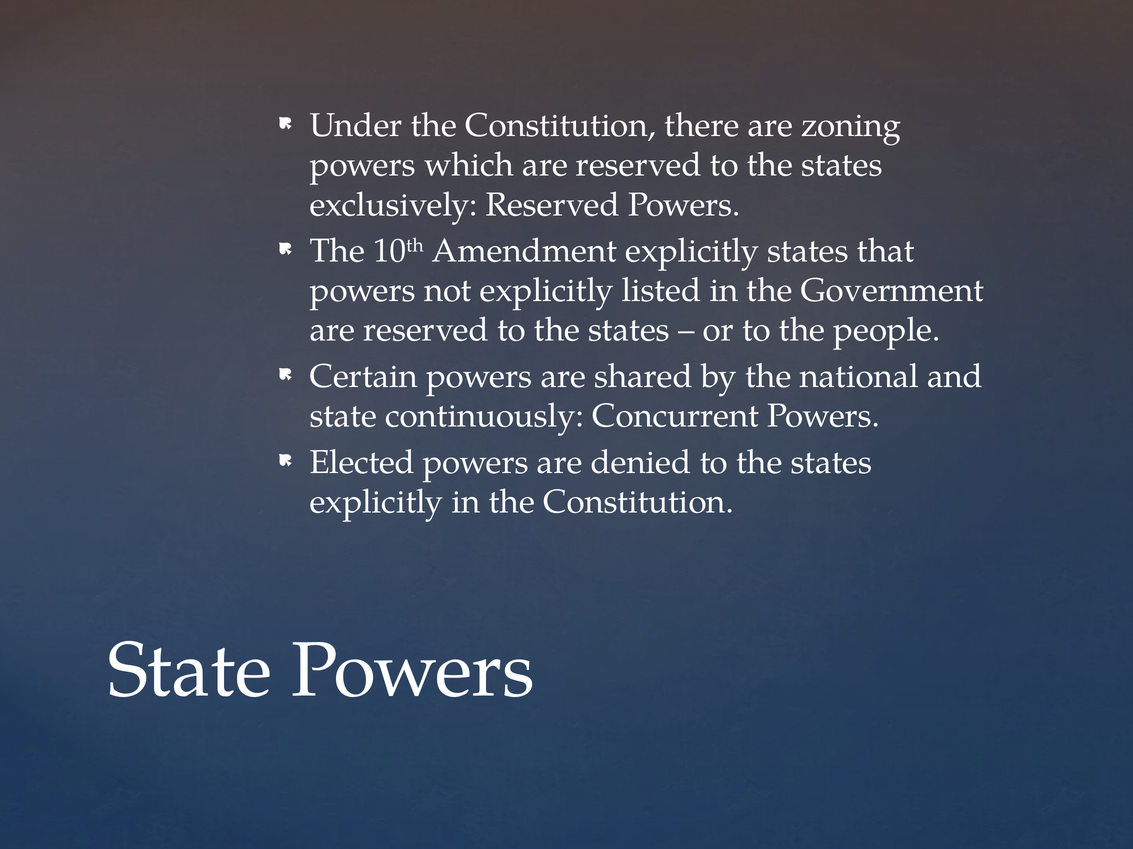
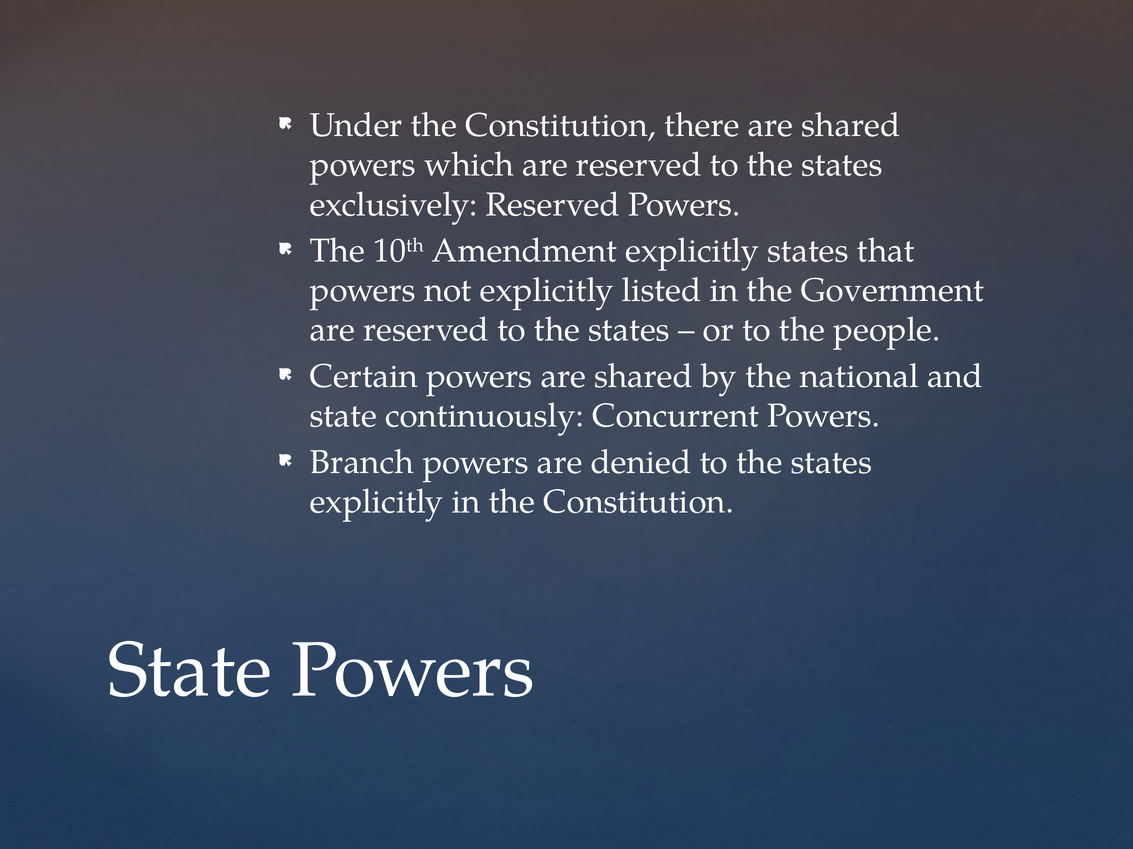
there are zoning: zoning -> shared
Elected: Elected -> Branch
